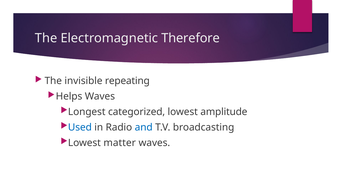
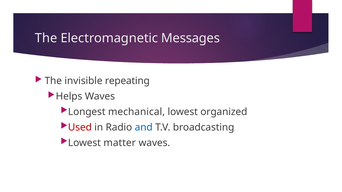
Therefore: Therefore -> Messages
categorized: categorized -> mechanical
amplitude: amplitude -> organized
Used colour: blue -> red
